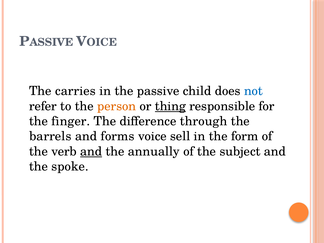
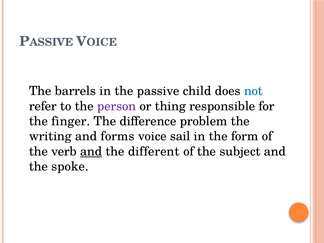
carries: carries -> barrels
person colour: orange -> purple
thing underline: present -> none
through: through -> problem
barrels: barrels -> writing
sell: sell -> sail
annually: annually -> different
